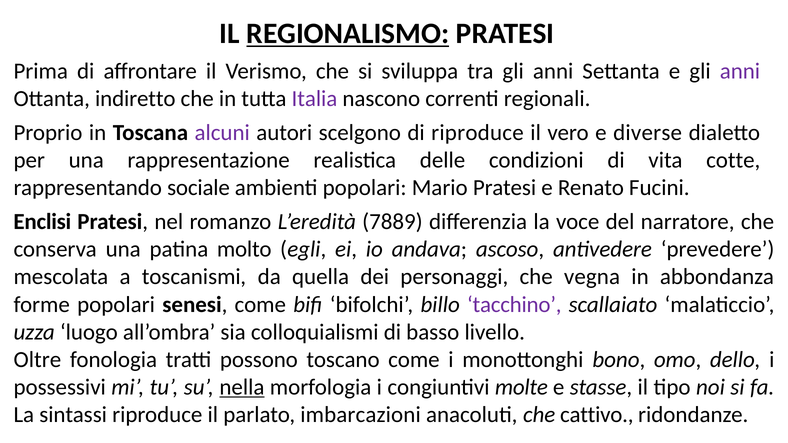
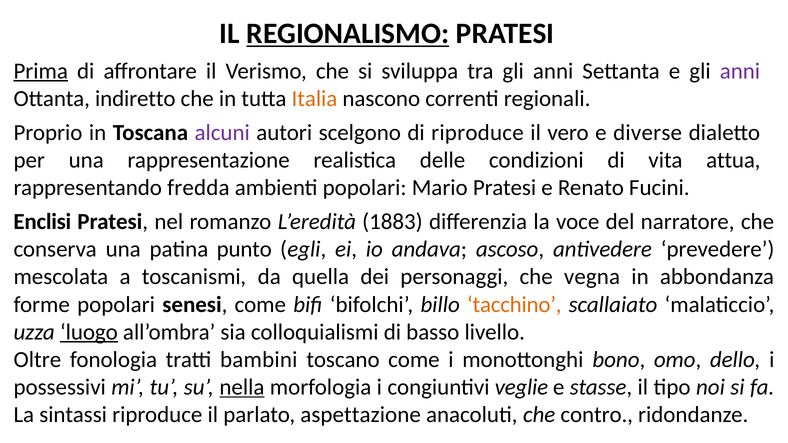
Prima underline: none -> present
Italia colour: purple -> orange
cotte: cotte -> attua
sociale: sociale -> fredda
7889: 7889 -> 1883
molto: molto -> punto
tacchino colour: purple -> orange
luogo underline: none -> present
possono: possono -> bambini
molte: molte -> veglie
imbarcazioni: imbarcazioni -> aspettazione
cattivo: cattivo -> contro
